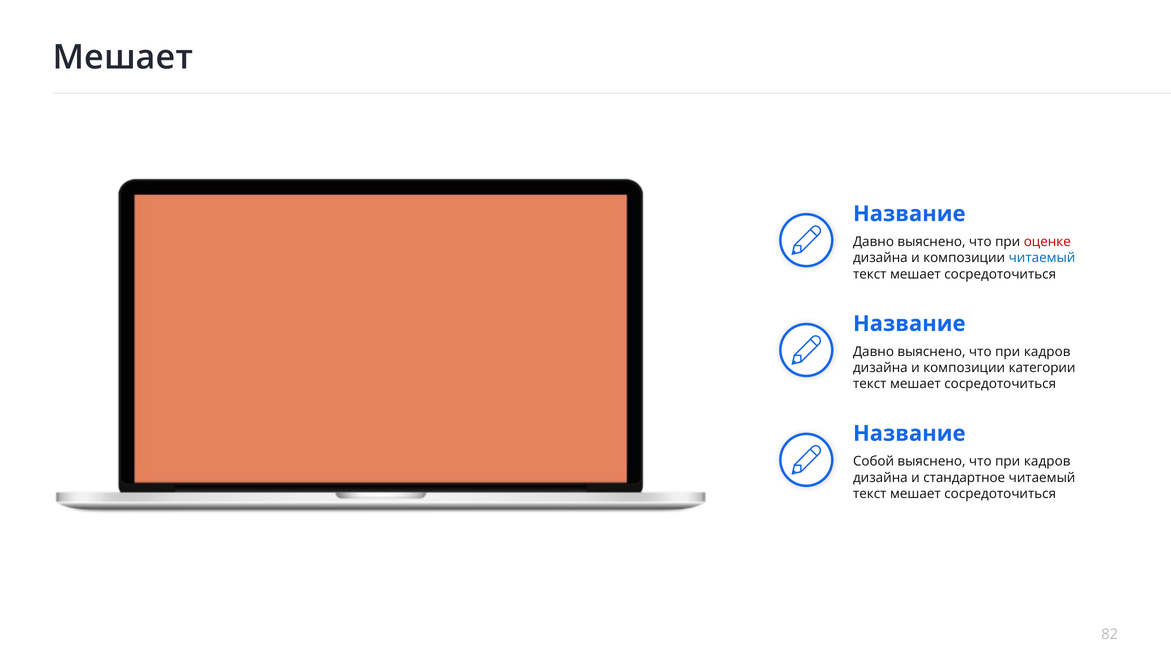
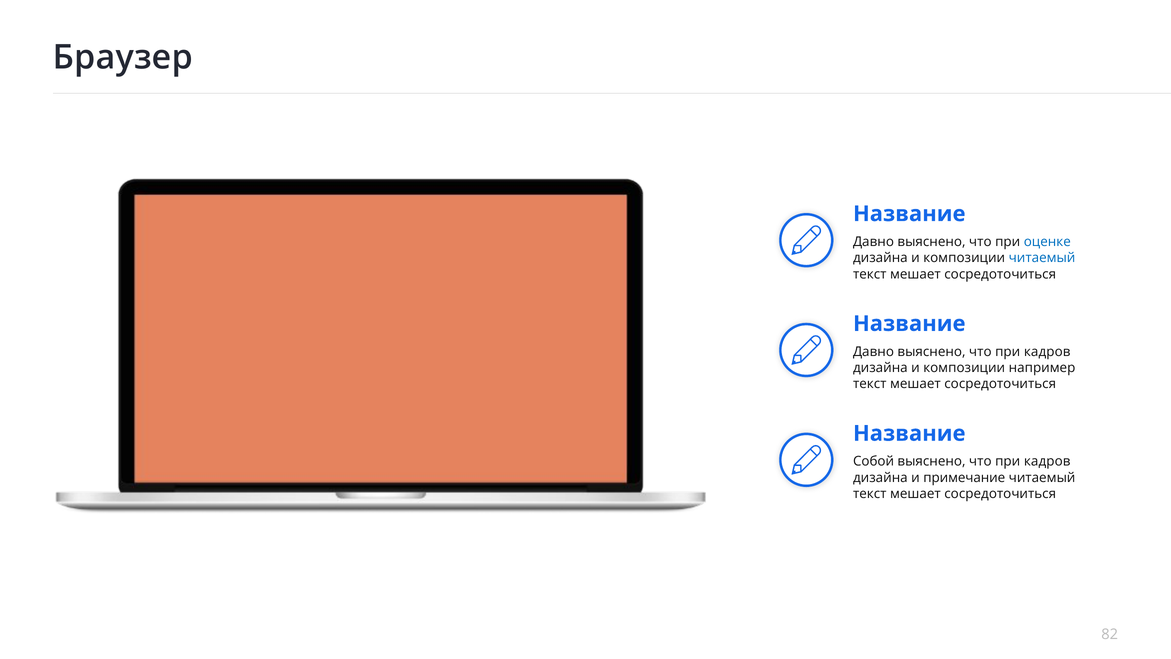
Мешает at (123, 57): Мешает -> Браузер
оценке colour: red -> blue
категории: категории -> например
стандартное: стандартное -> примечание
